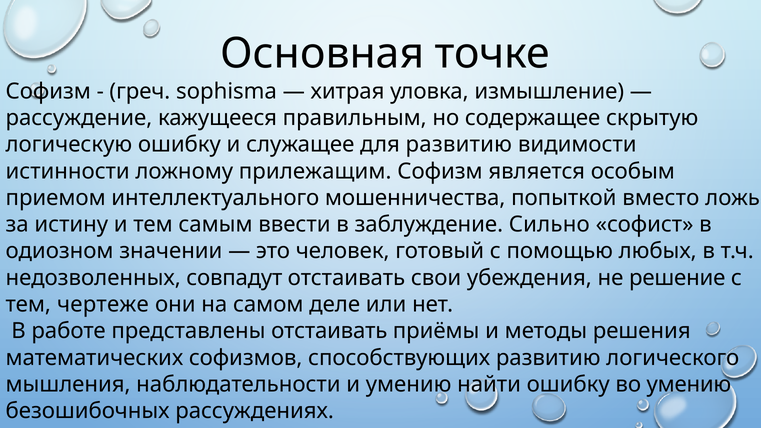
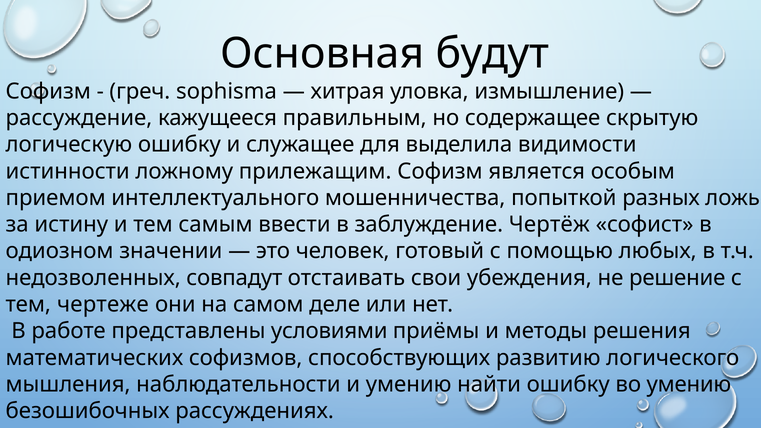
точке: точке -> будут
для развитию: развитию -> выделила
вместо: вместо -> разных
Сильно: Сильно -> Чертёж
представлены отстаивать: отстаивать -> условиями
